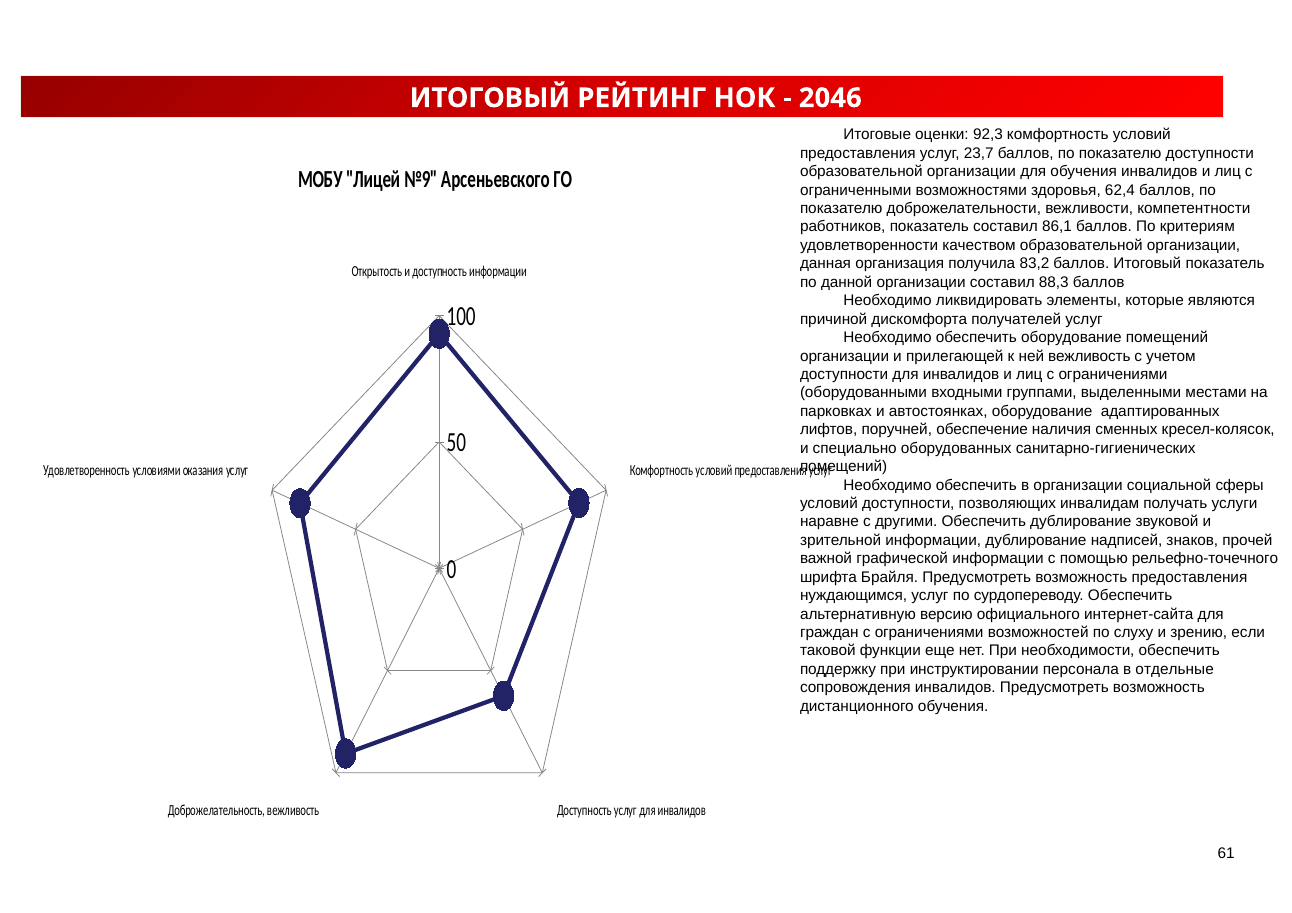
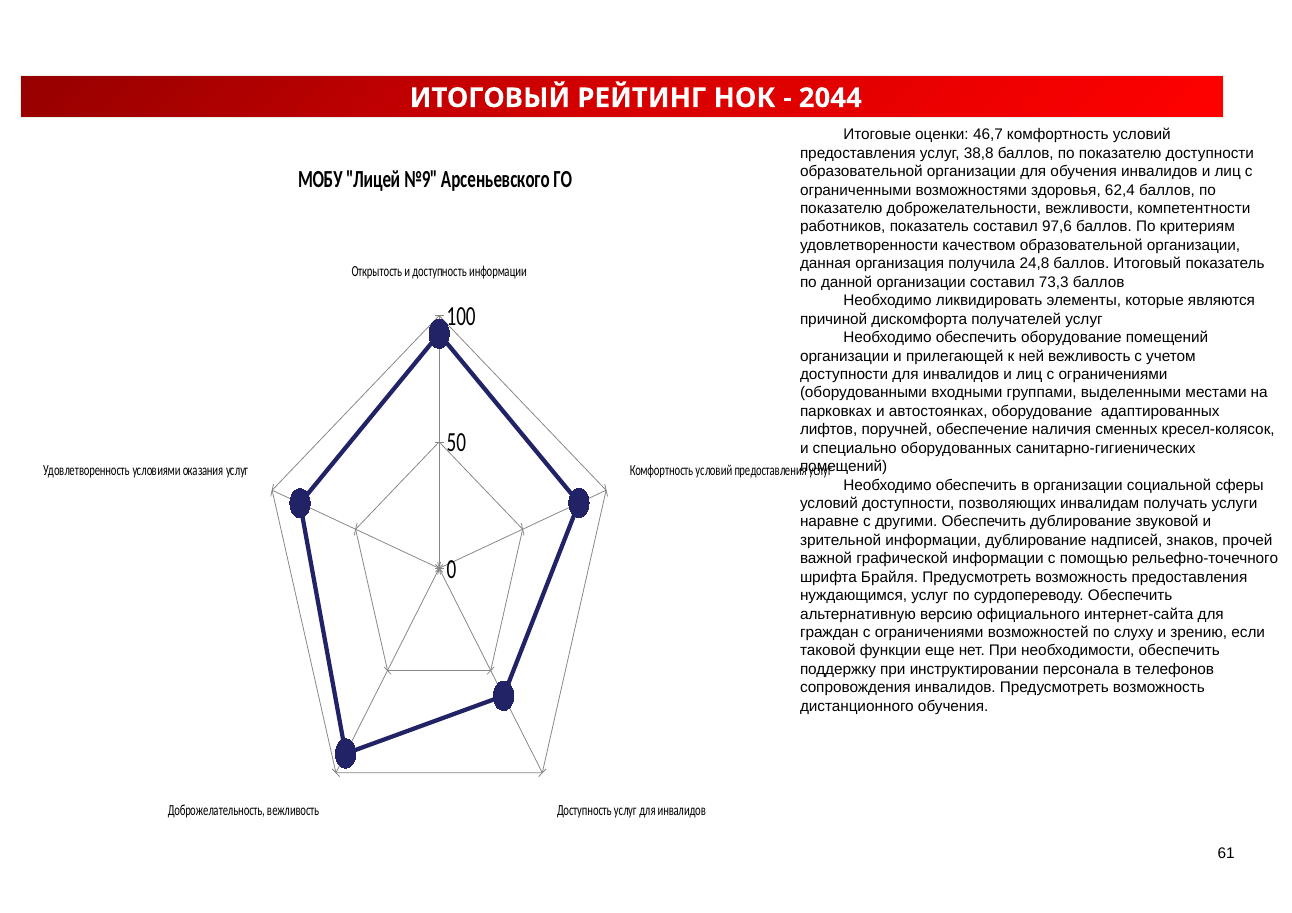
2046: 2046 -> 2044
92,3: 92,3 -> 46,7
23,7: 23,7 -> 38,8
86,1: 86,1 -> 97,6
83,2: 83,2 -> 24,8
88,3: 88,3 -> 73,3
отдельные: отдельные -> телефонов
